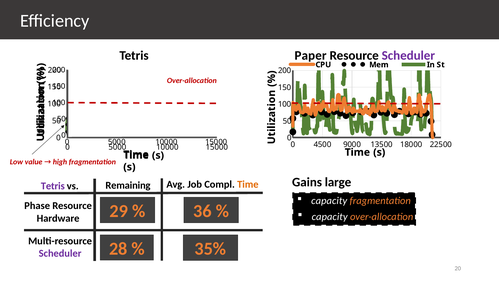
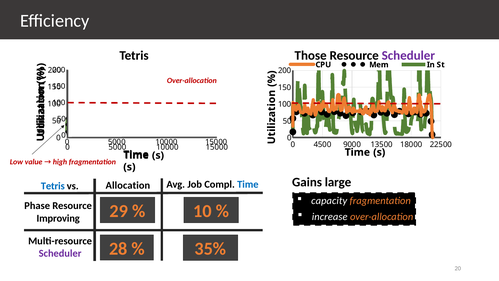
Paper: Paper -> Those
Time at (248, 184) colour: orange -> blue
Remaining: Remaining -> Allocation
Tetris at (53, 186) colour: purple -> blue
capacity at (330, 216): capacity -> increase
Hardware: Hardware -> Improving
36: 36 -> 10
